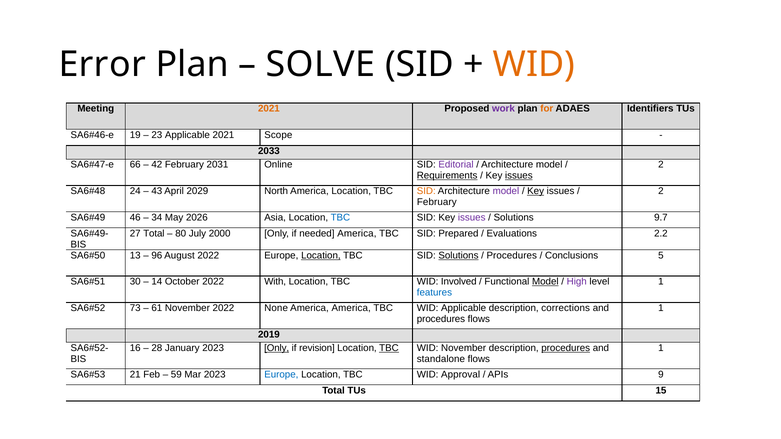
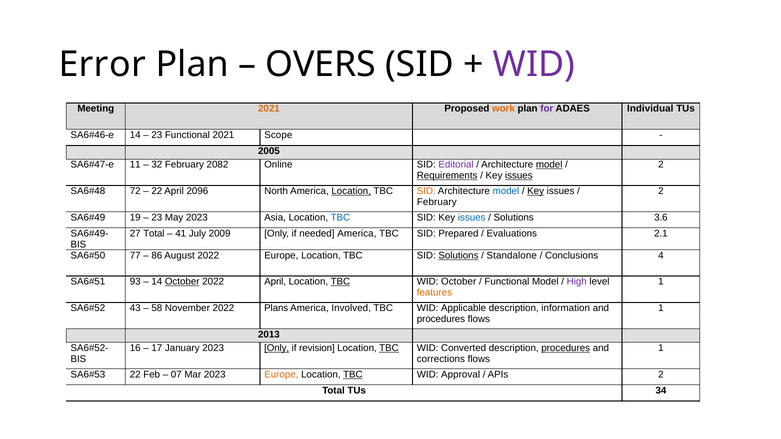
SOLVE: SOLVE -> OVERS
WID at (534, 65) colour: orange -> purple
work colour: purple -> orange
for colour: orange -> purple
Identifiers: Identifiers -> Individual
19 at (135, 135): 19 -> 14
23 Applicable: Applicable -> Functional
2033: 2033 -> 2005
66: 66 -> 11
42: 42 -> 32
2031: 2031 -> 2082
model at (549, 165) underline: none -> present
24: 24 -> 72
43 at (157, 191): 43 -> 22
2029: 2029 -> 2096
Location at (351, 191) underline: none -> present
model at (506, 191) colour: purple -> blue
46: 46 -> 19
34 at (157, 218): 34 -> 23
May 2026: 2026 -> 2023
issues at (472, 218) colour: purple -> blue
9.7: 9.7 -> 3.6
80: 80 -> 41
2000: 2000 -> 2009
2.2: 2.2 -> 2.1
13: 13 -> 77
96: 96 -> 86
Location at (321, 256) underline: present -> none
Procedures at (512, 256): Procedures -> Standalone
5: 5 -> 4
30: 30 -> 93
October at (182, 282) underline: none -> present
2022 With: With -> April
TBC at (340, 282) underline: none -> present
WID Involved: Involved -> October
Model at (545, 282) underline: present -> none
features colour: blue -> orange
73: 73 -> 43
61: 61 -> 58
None: None -> Plans
America America: America -> Involved
corrections: corrections -> information
2019: 2019 -> 2013
28: 28 -> 17
WID November: November -> Converted
standalone: standalone -> corrections
21 at (135, 375): 21 -> 22
59: 59 -> 07
Europe at (281, 375) colour: blue -> orange
TBC at (353, 375) underline: none -> present
APIs 9: 9 -> 2
15: 15 -> 34
